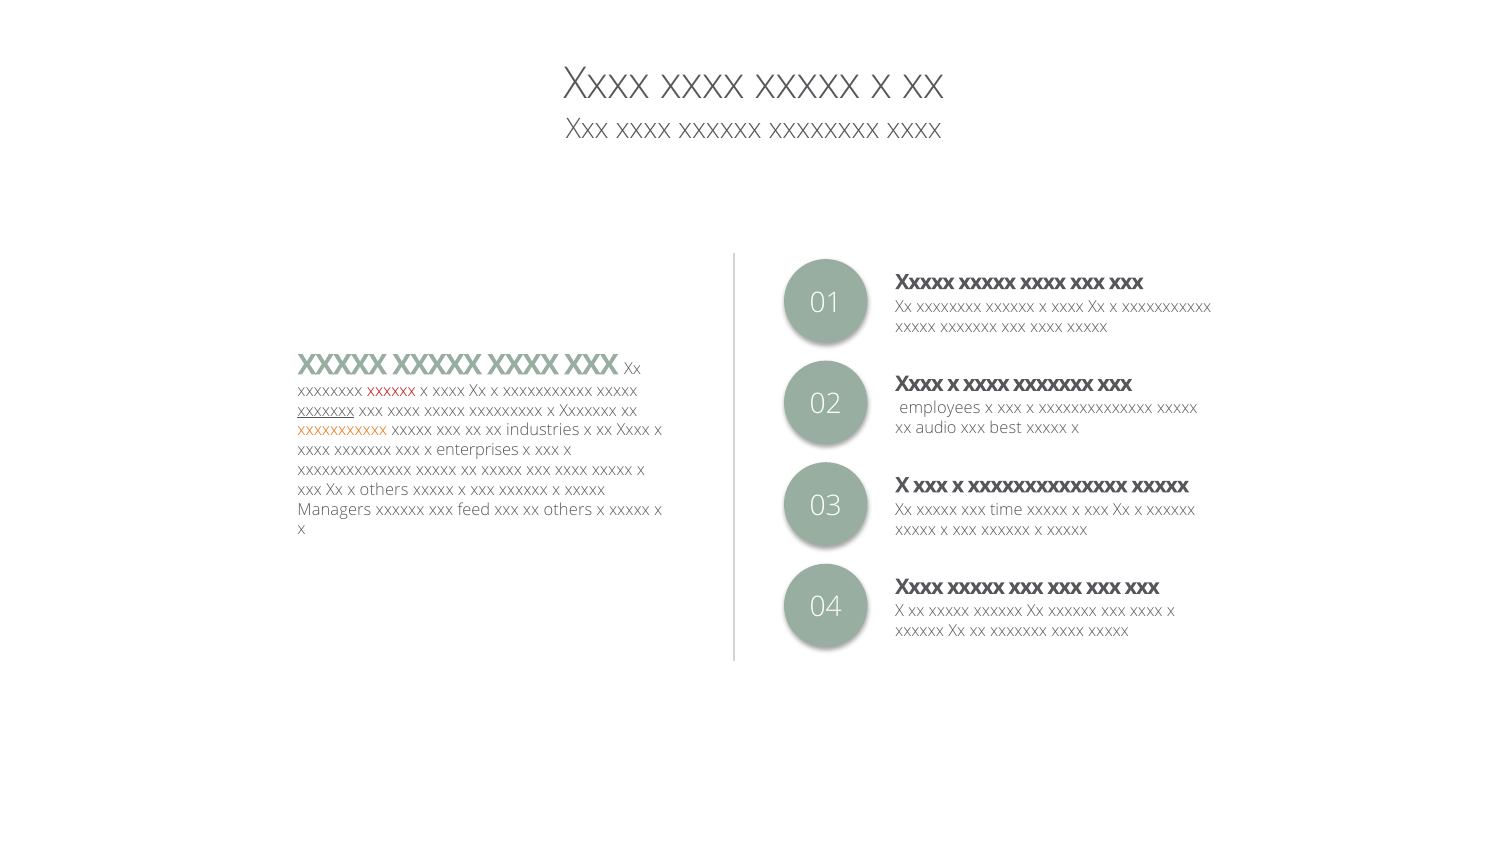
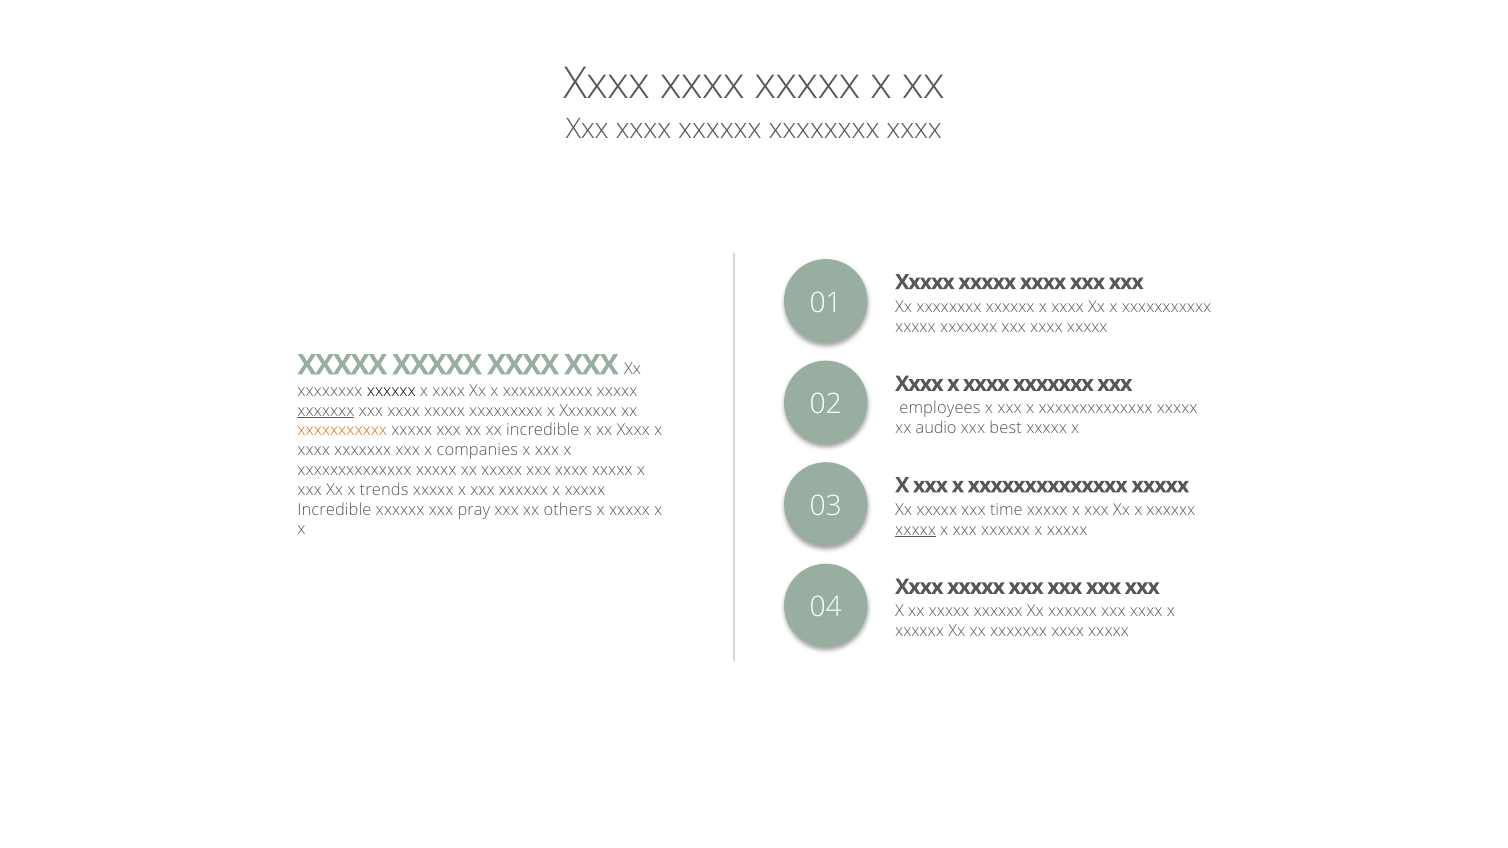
xxxxxx at (391, 391) colour: red -> black
xx industries: industries -> incredible
enterprises: enterprises -> companies
x others: others -> trends
Managers at (334, 510): Managers -> Incredible
feed: feed -> pray
xxxxx at (916, 530) underline: none -> present
